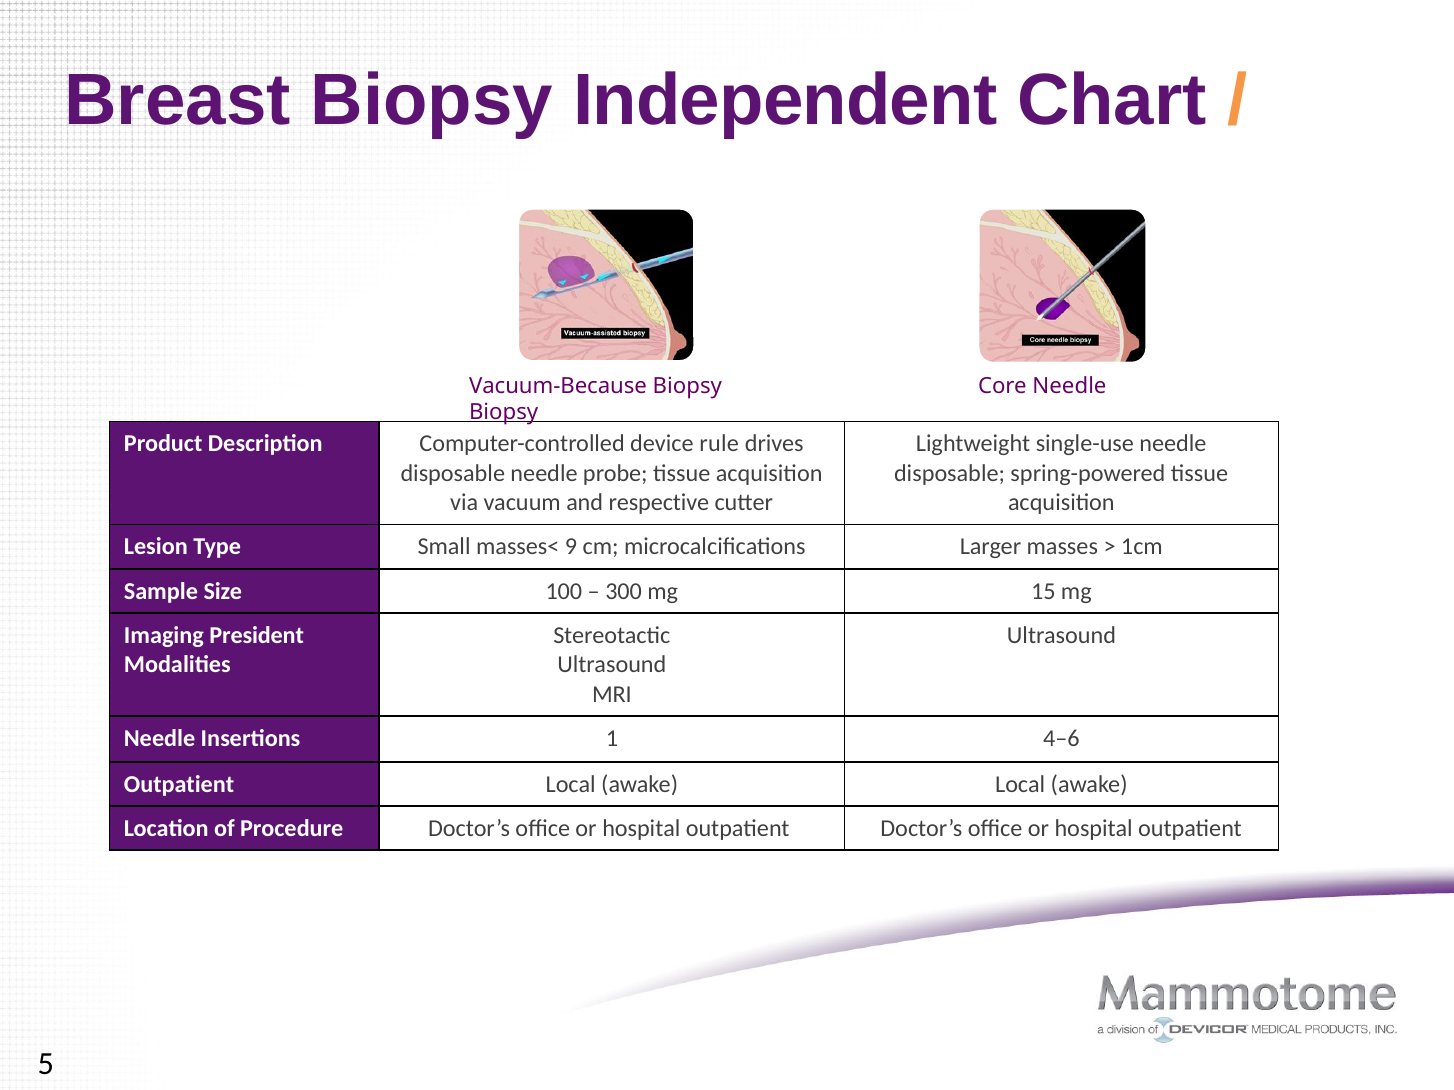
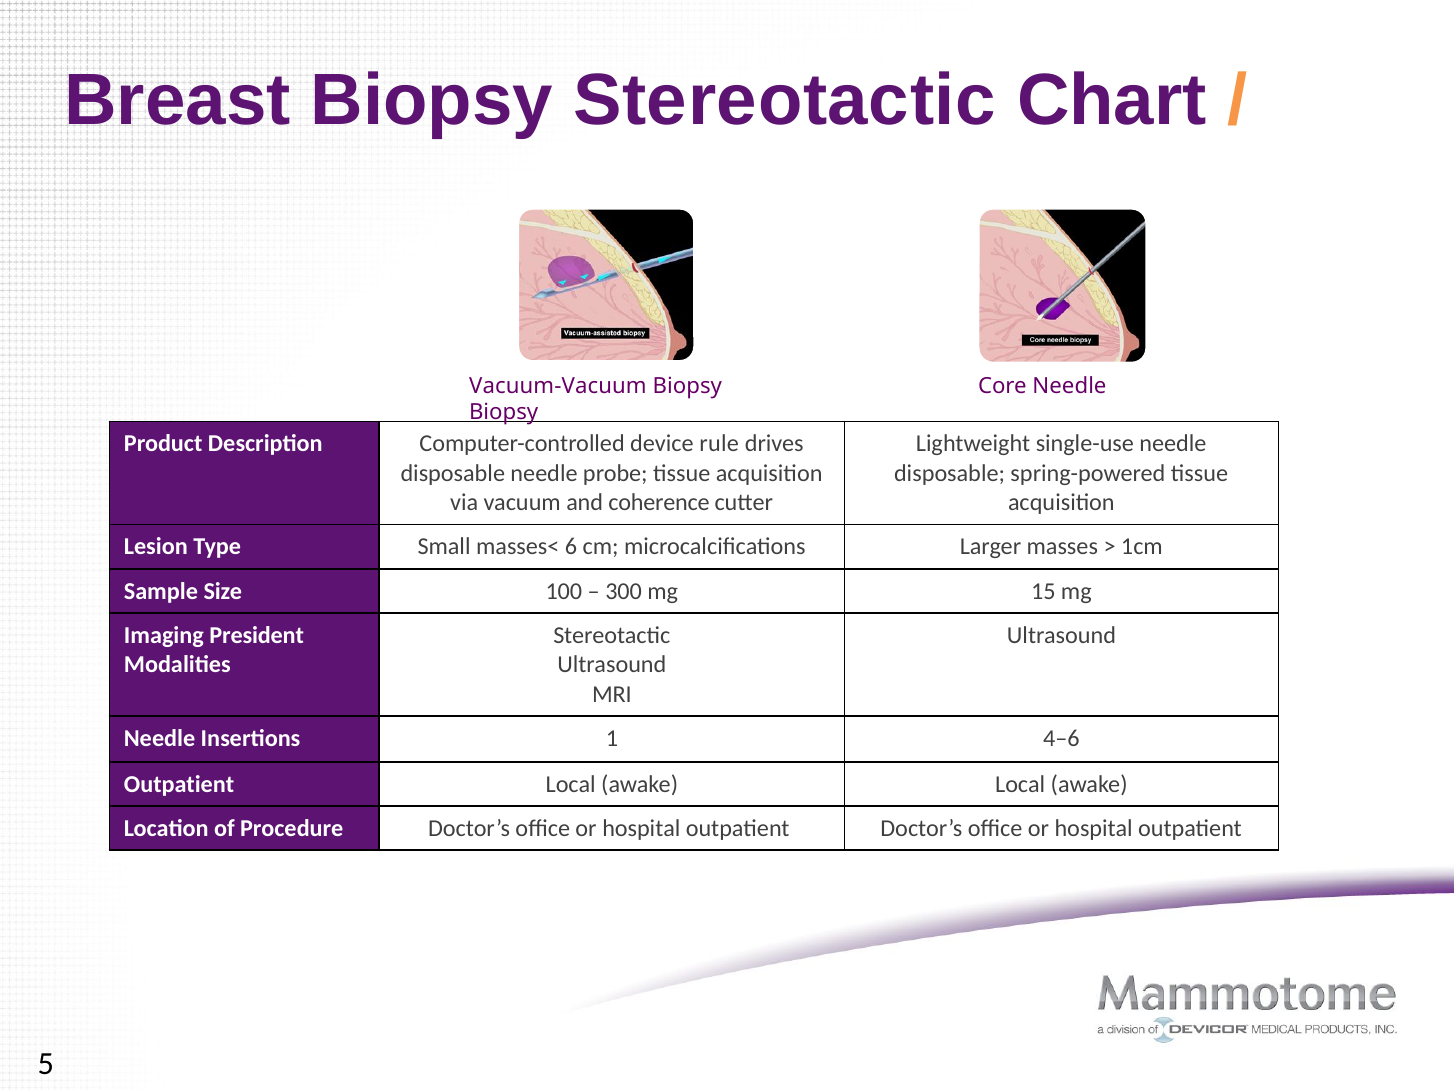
Biopsy Independent: Independent -> Stereotactic
Vacuum-Because: Vacuum-Because -> Vacuum-Vacuum
respective: respective -> coherence
9: 9 -> 6
